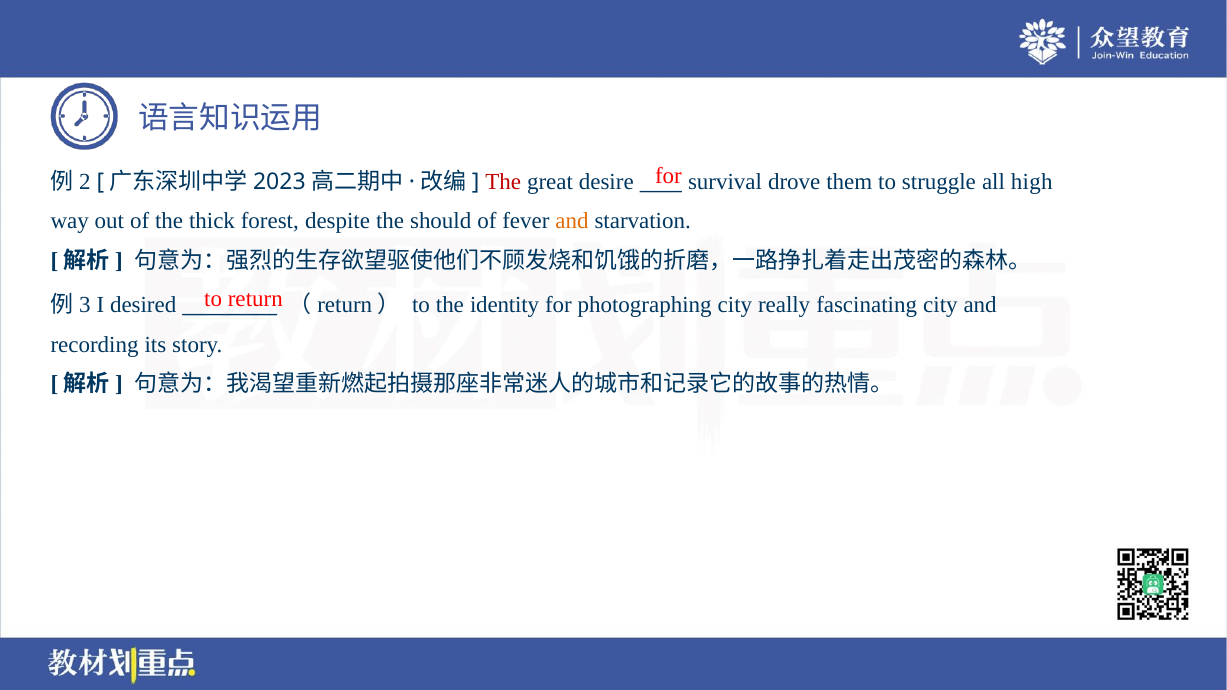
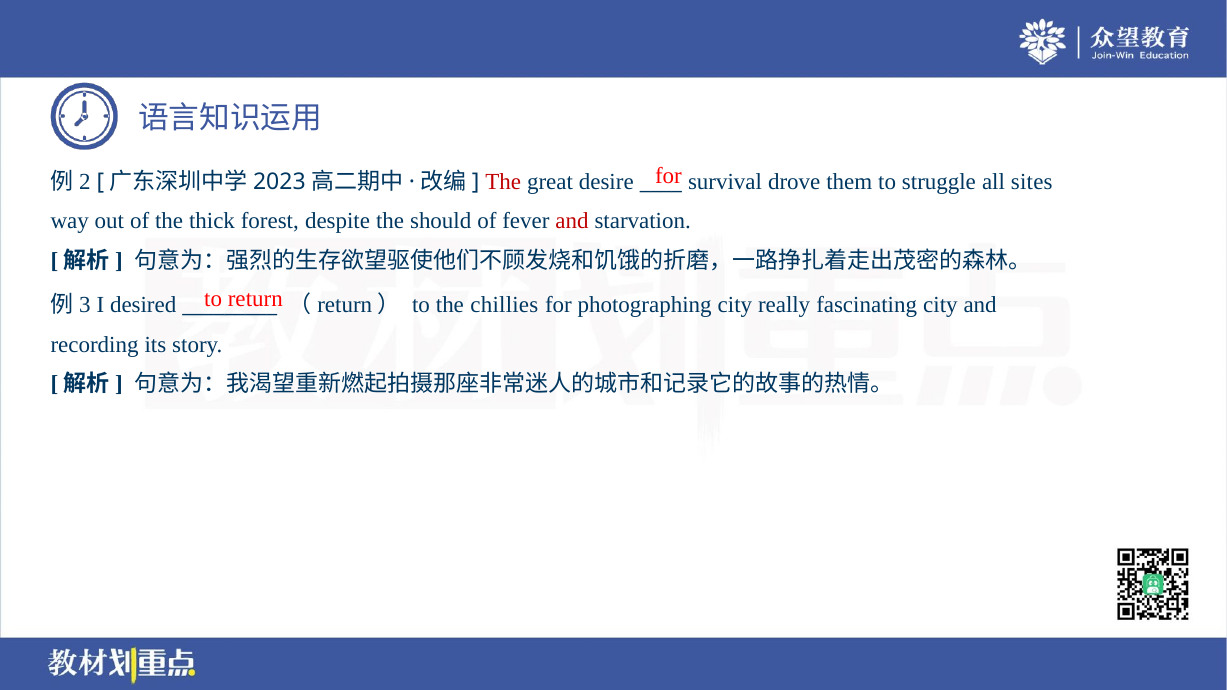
high: high -> sites
and at (572, 221) colour: orange -> red
identity: identity -> chillies
